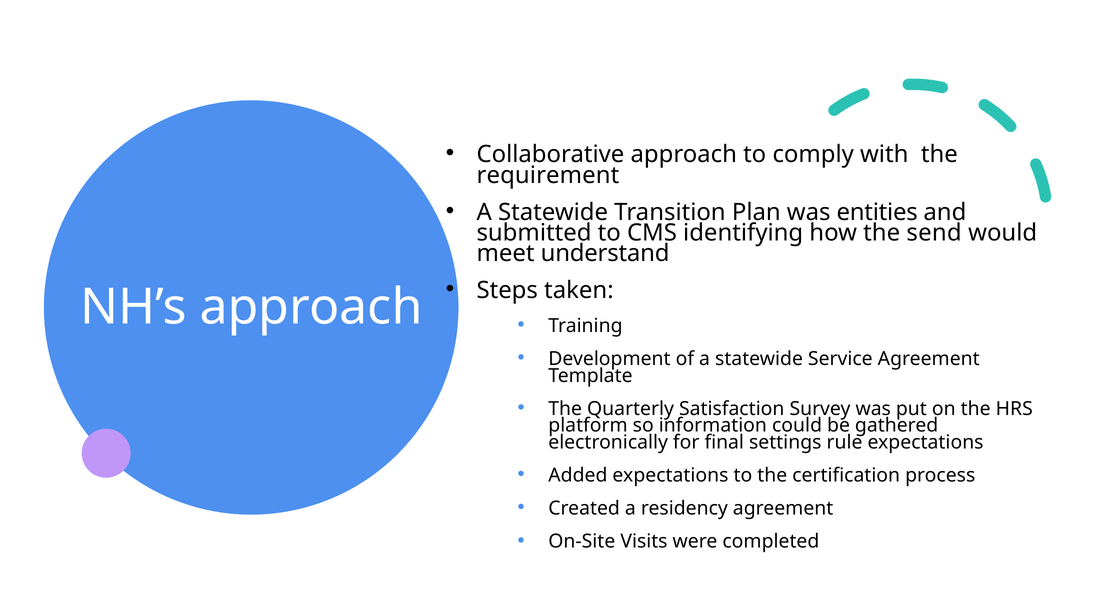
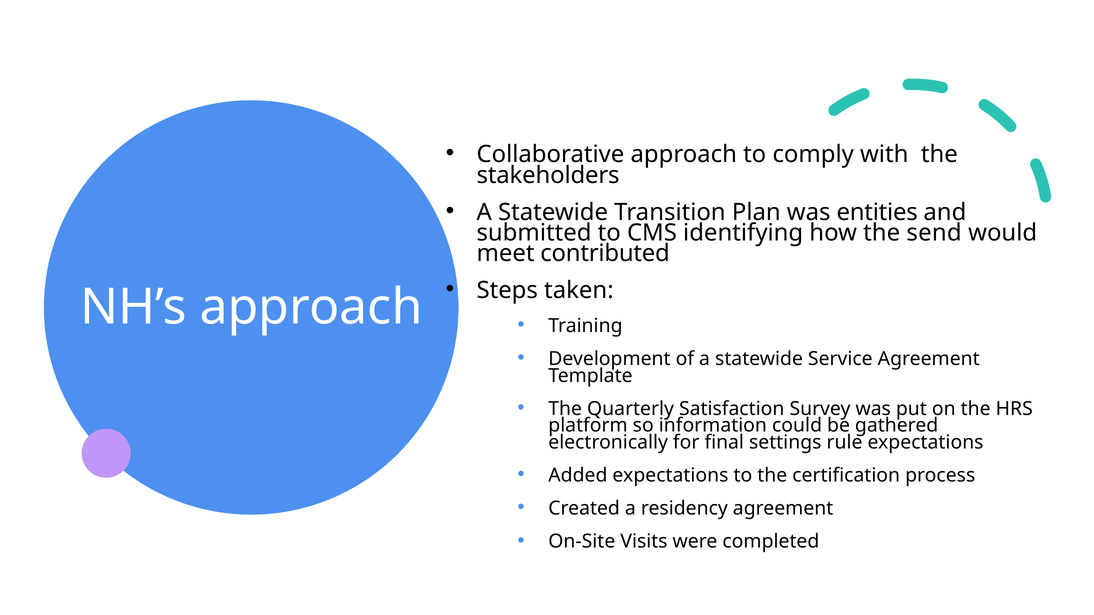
requirement: requirement -> stakeholders
understand: understand -> contributed
